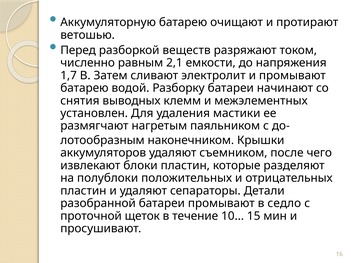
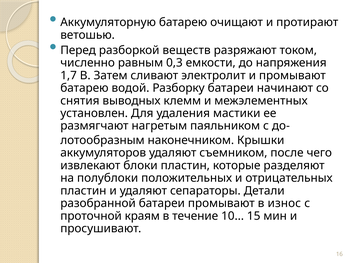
2,1: 2,1 -> 0,3
седло: седло -> износ
щеток: щеток -> краям
